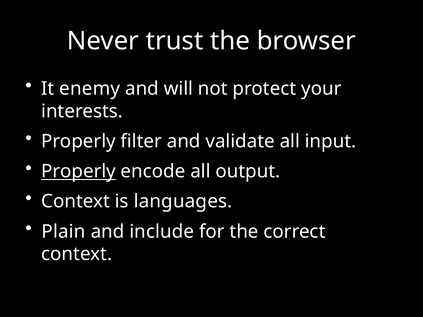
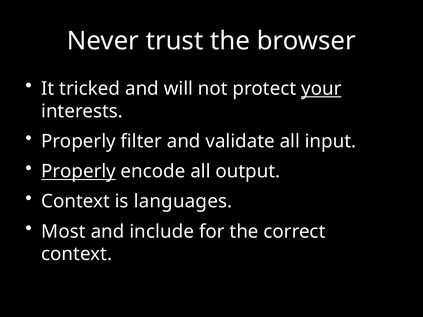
enemy: enemy -> tricked
your underline: none -> present
Plain: Plain -> Most
